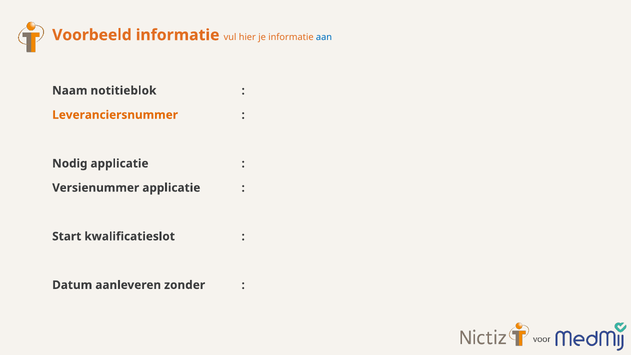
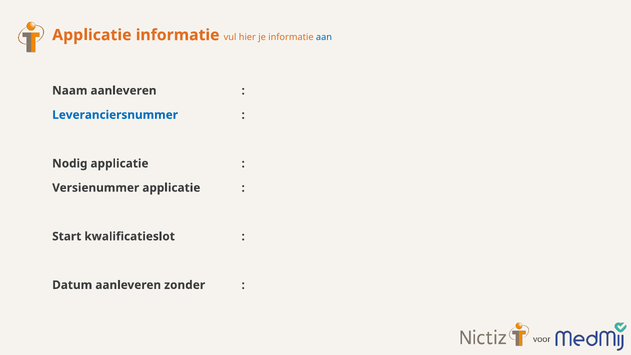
Voorbeeld at (92, 35): Voorbeeld -> Applicatie
Naam notitieblok: notitieblok -> aanleveren
Leveranciersnummer colour: orange -> blue
